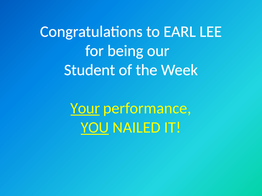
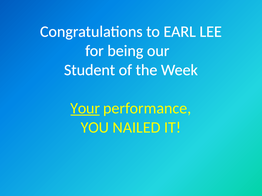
YOU underline: present -> none
